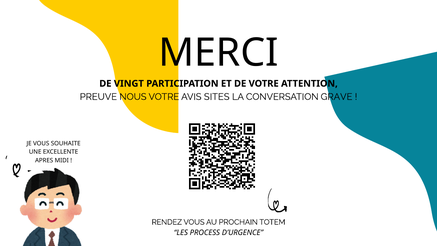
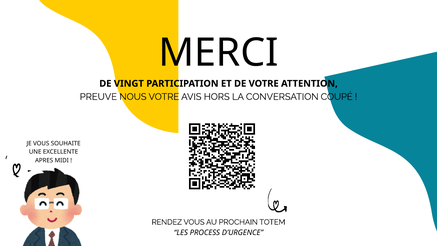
SITES: SITES -> HORS
GRAVE: GRAVE -> COUPÉ
